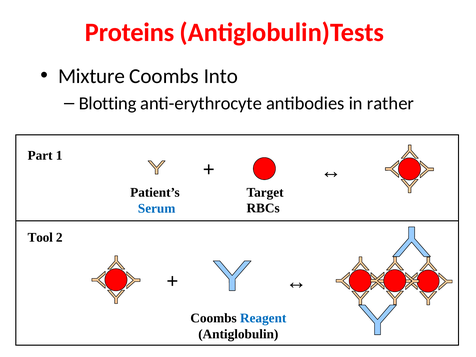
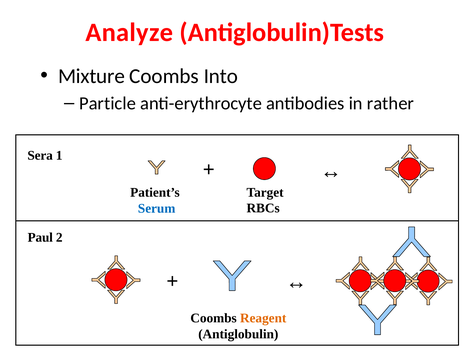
Proteins: Proteins -> Analyze
Blotting: Blotting -> Particle
Part: Part -> Sera
Tool: Tool -> Paul
Reagent colour: blue -> orange
